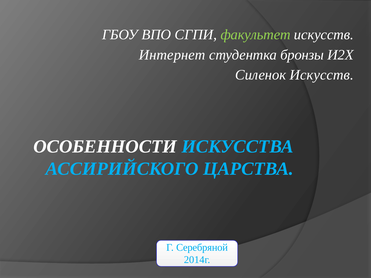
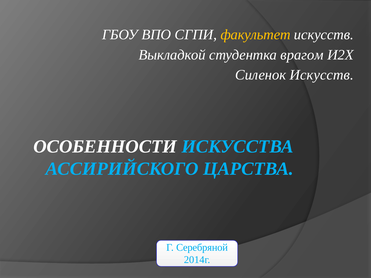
факультет colour: light green -> yellow
Интернет: Интернет -> Выкладкой
бронзы: бронзы -> врагом
